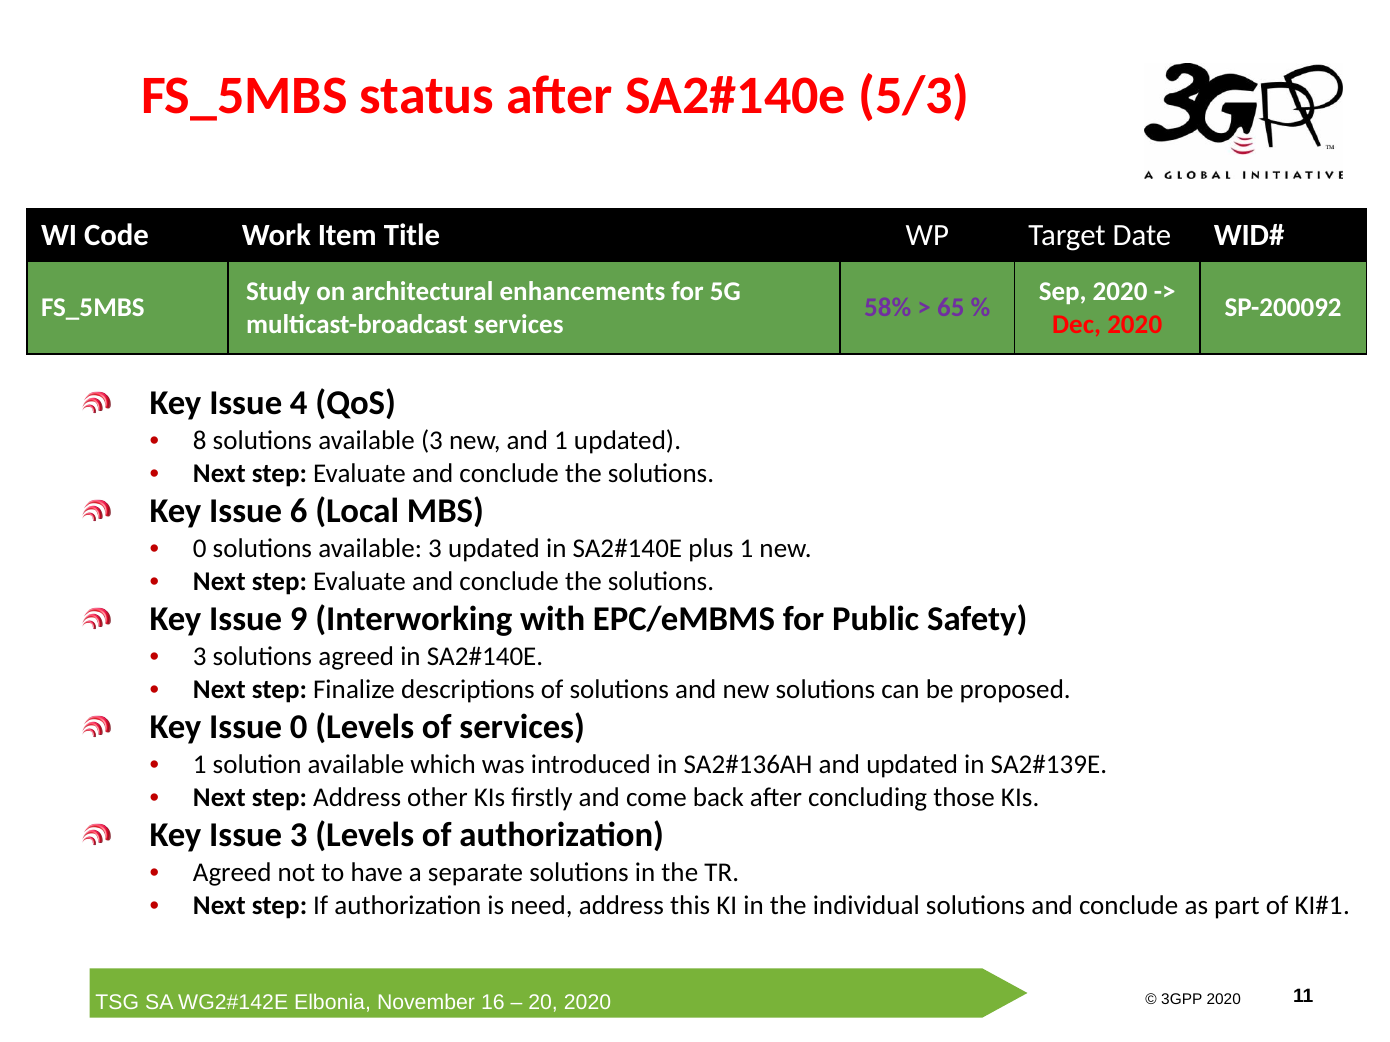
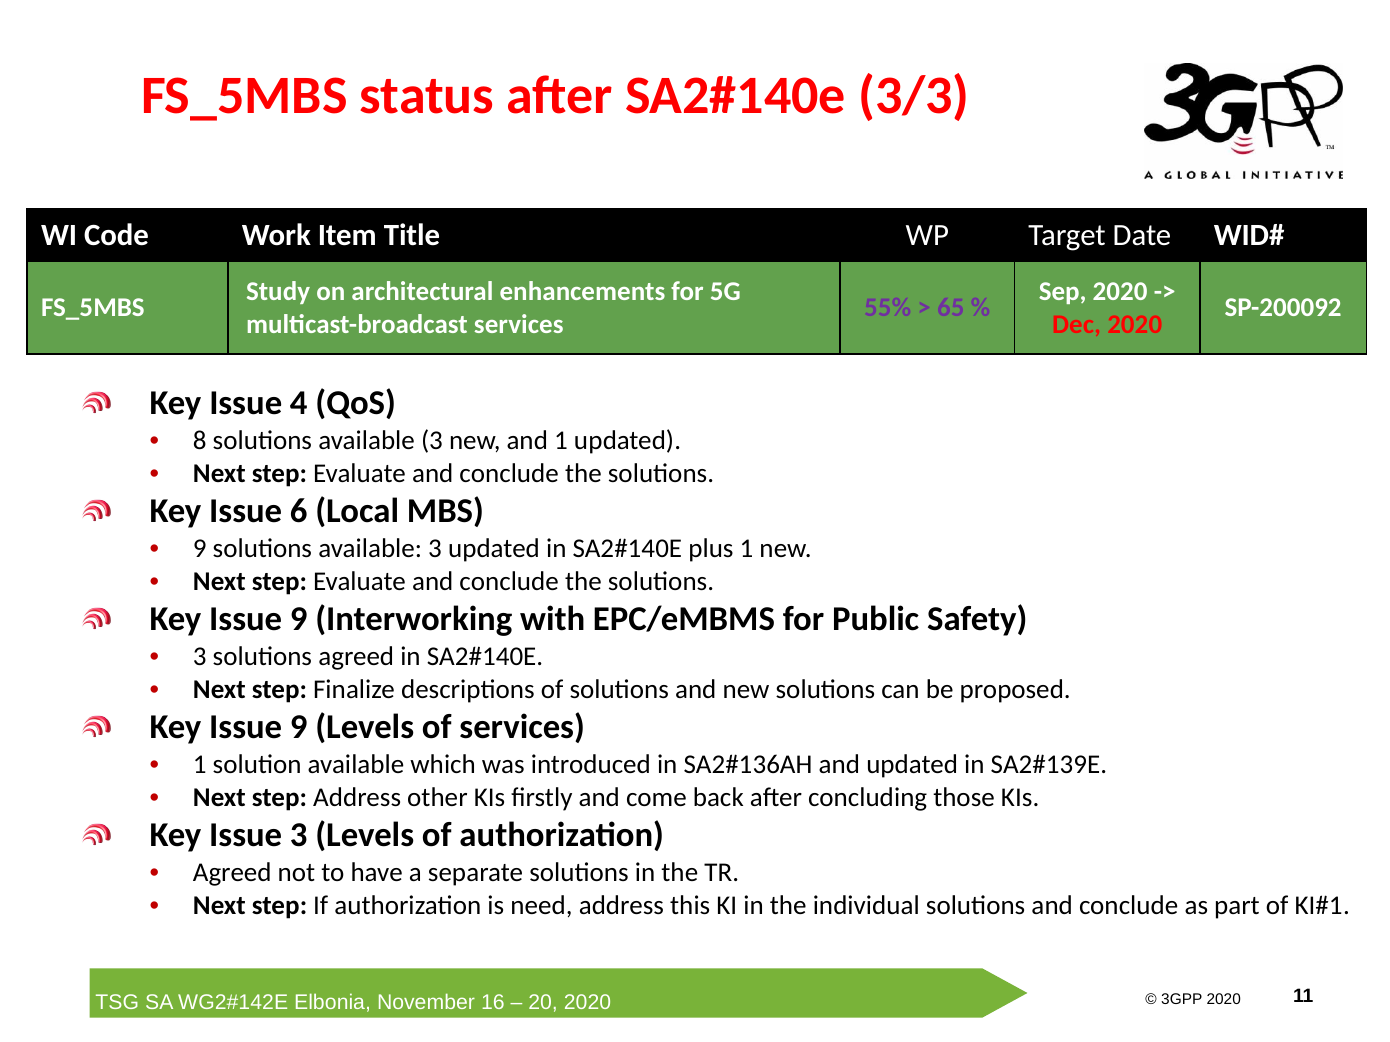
5/3: 5/3 -> 3/3
58%: 58% -> 55%
0 at (200, 549): 0 -> 9
0 at (299, 727): 0 -> 9
